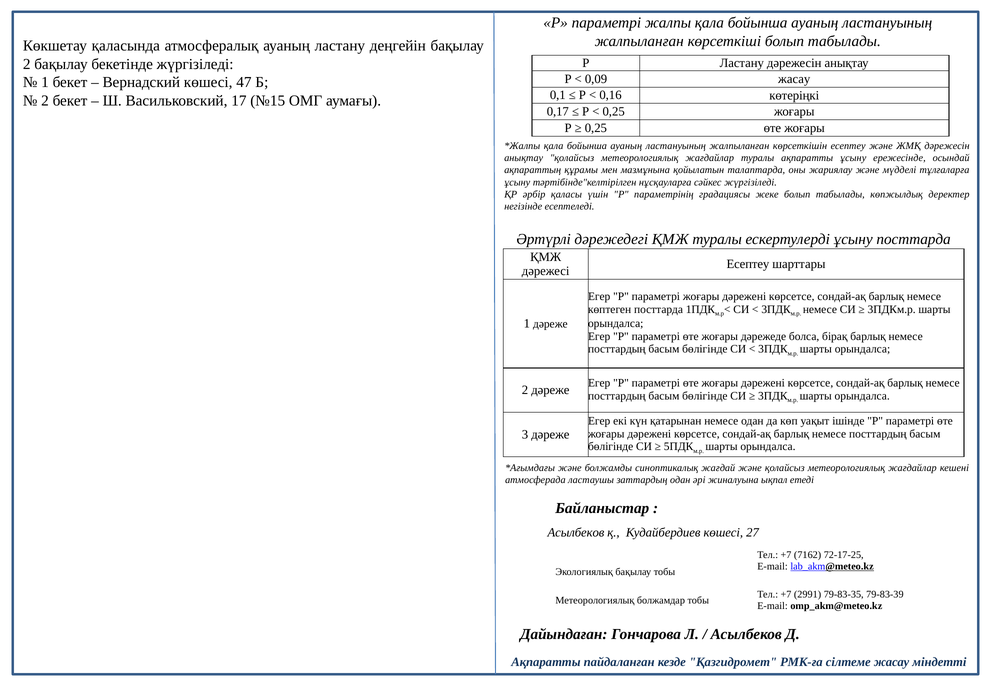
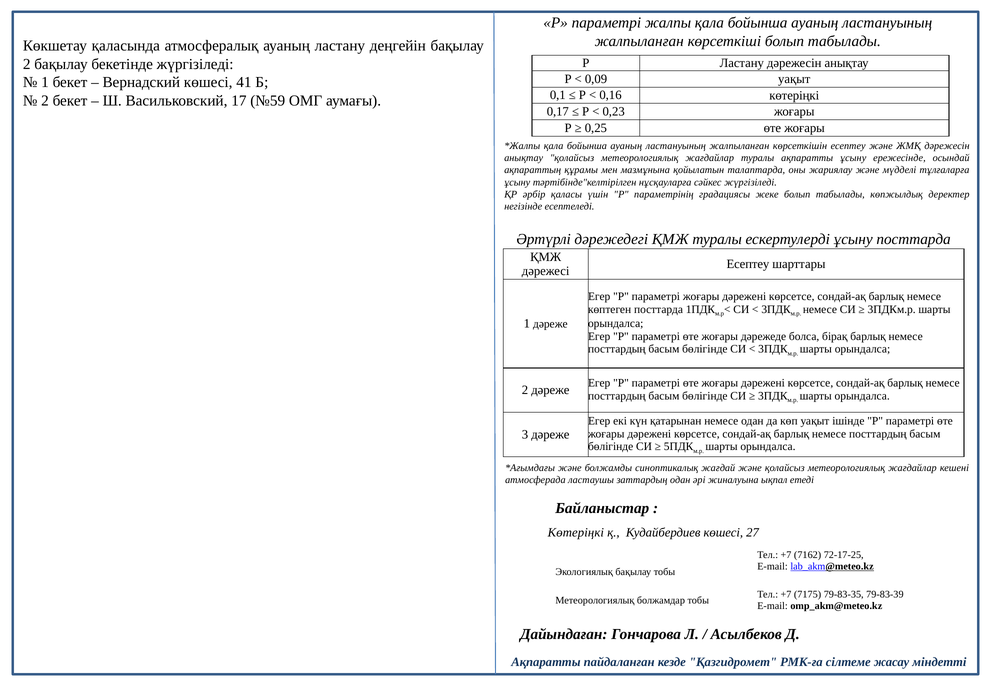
0,09 жасау: жасау -> уақыт
47: 47 -> 41
№15: №15 -> №59
0,25 at (614, 112): 0,25 -> 0,23
Асылбеков at (576, 532): Асылбеков -> Көтеріңкі
2991: 2991 -> 7175
